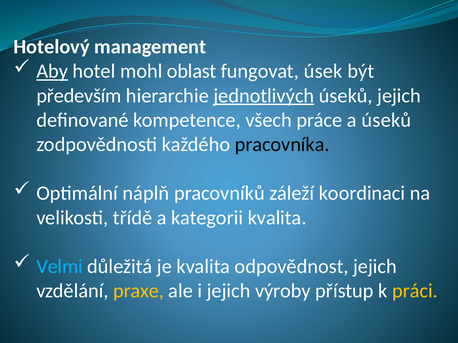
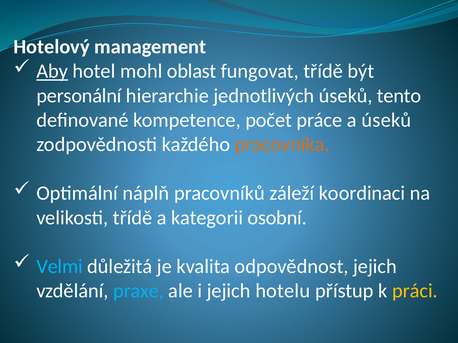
fungovat úsek: úsek -> třídě
především: především -> personální
jednotlivých underline: present -> none
úseků jejich: jejich -> tento
všech: všech -> počet
pracovníka colour: black -> orange
kategorii kvalita: kvalita -> osobní
praxe colour: yellow -> light blue
výroby: výroby -> hotelu
